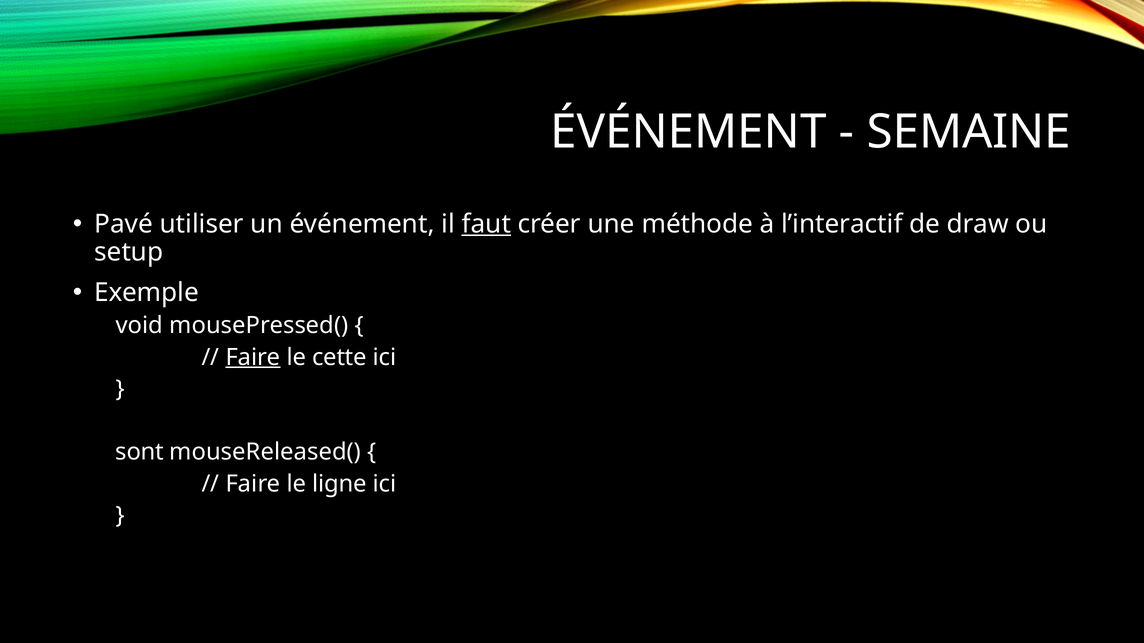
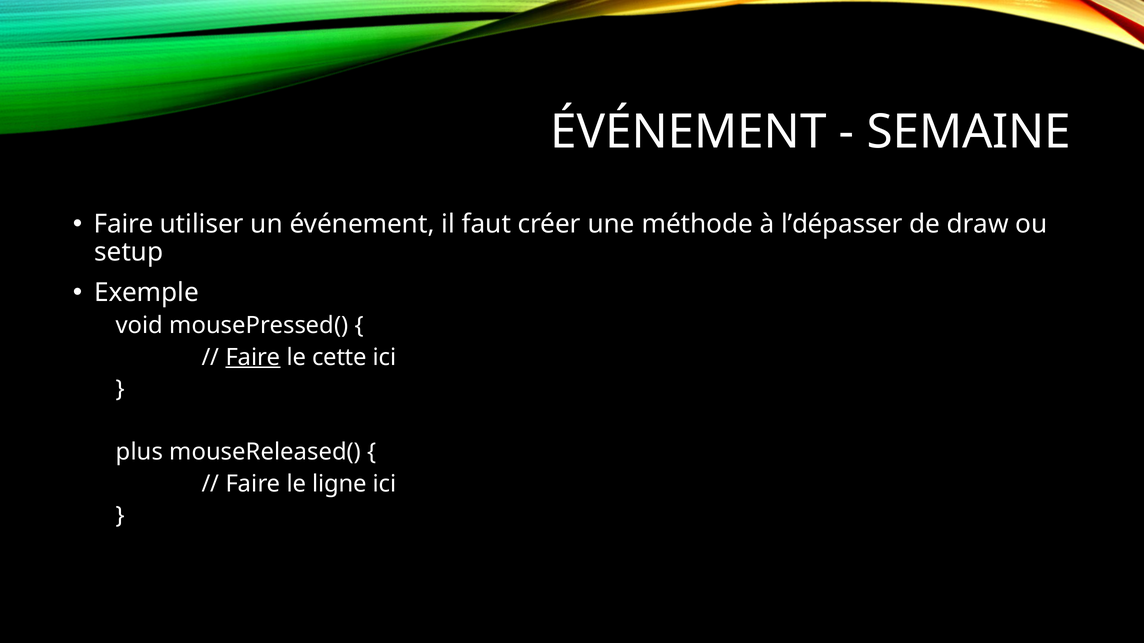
Pavé at (124, 224): Pavé -> Faire
faut underline: present -> none
l’interactif: l’interactif -> l’dépasser
sont: sont -> plus
